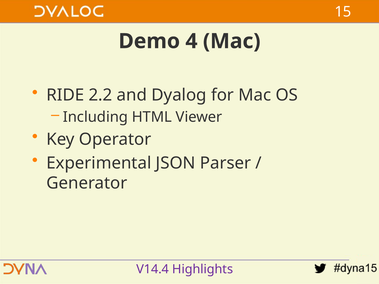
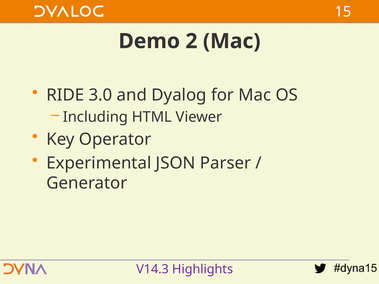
4: 4 -> 2
2.2: 2.2 -> 3.0
V14.4: V14.4 -> V14.3
